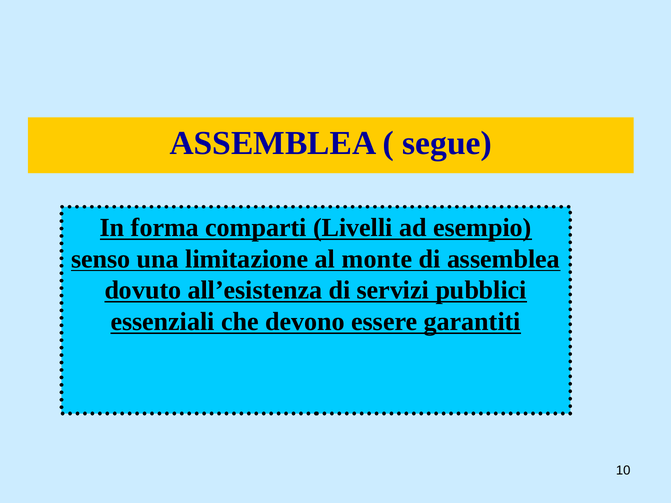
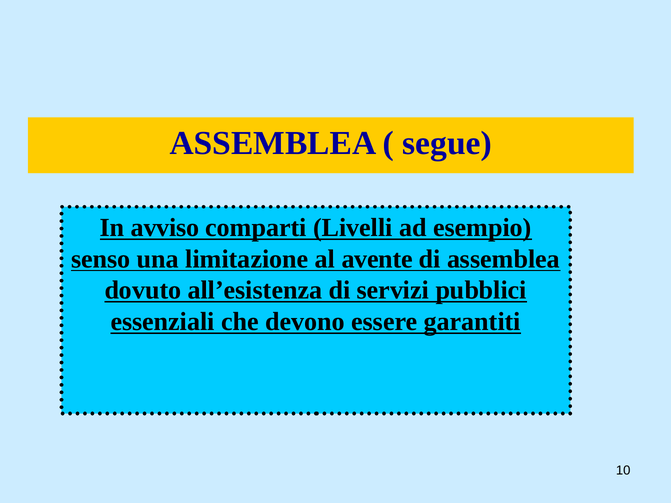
forma: forma -> avviso
monte: monte -> avente
